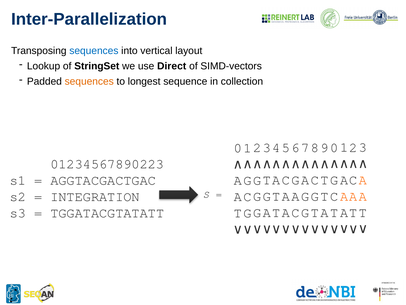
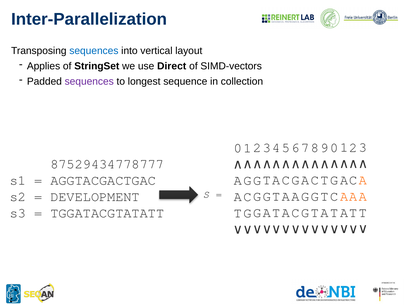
Lookup: Lookup -> Applies
sequences at (89, 81) colour: orange -> purple
01234567890223: 01234567890223 -> 87529434778777
INTEGRATION: INTEGRATION -> DEVELOPMENT
